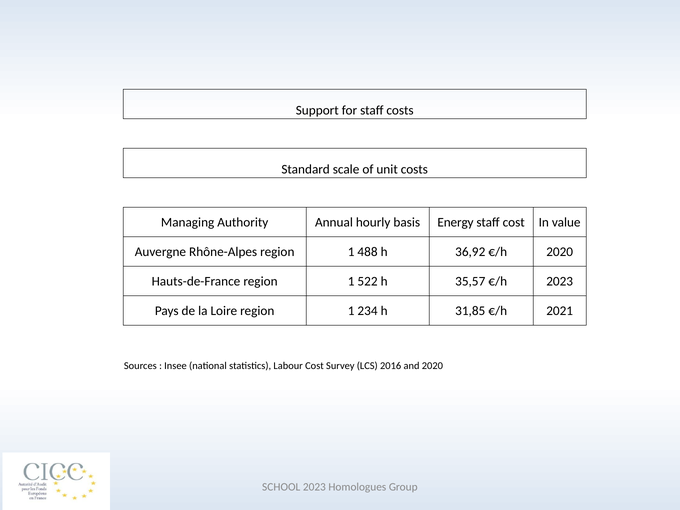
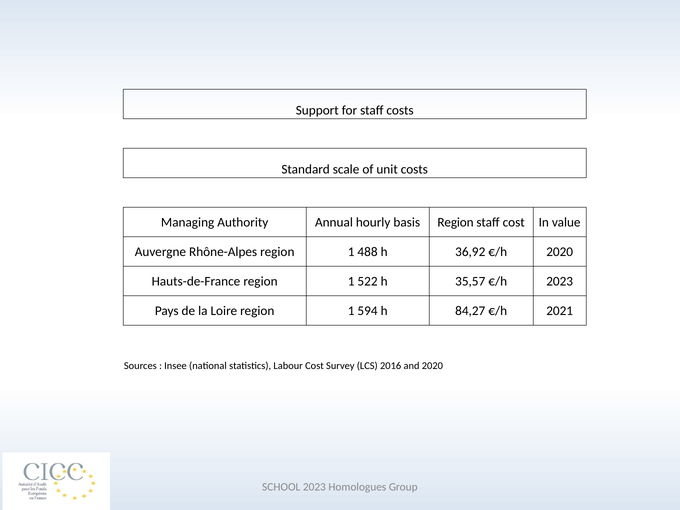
basis Energy: Energy -> Region
234: 234 -> 594
31,85: 31,85 -> 84,27
